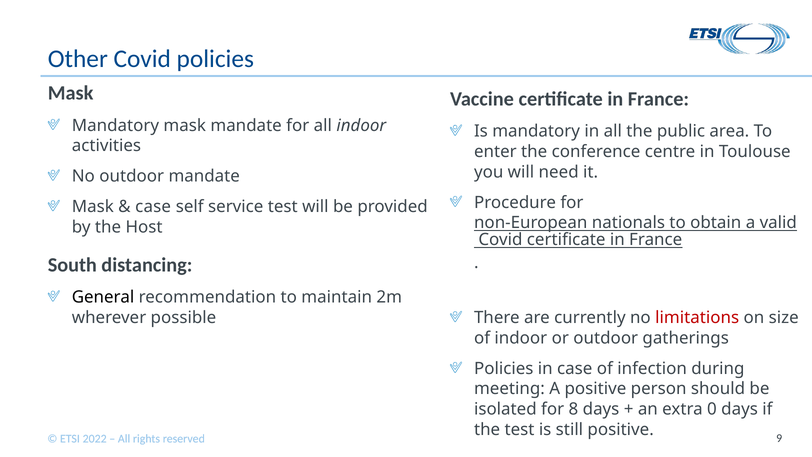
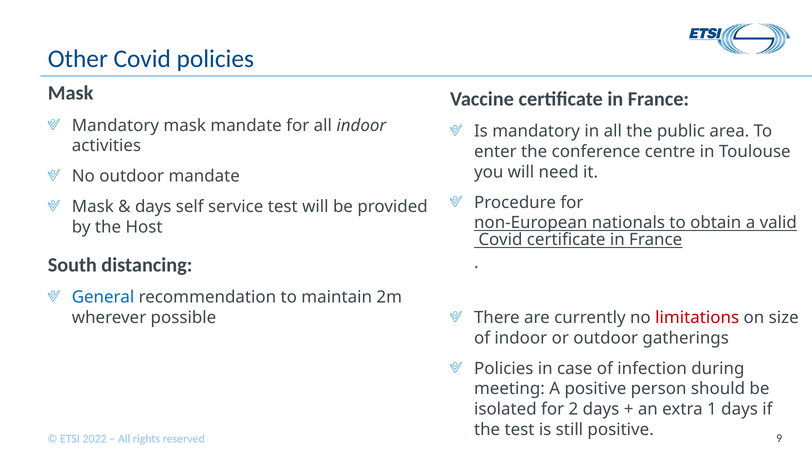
case at (153, 207): case -> days
General colour: black -> blue
8: 8 -> 2
0: 0 -> 1
